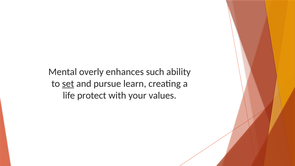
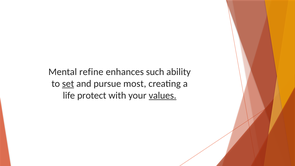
overly: overly -> refine
learn: learn -> most
values underline: none -> present
